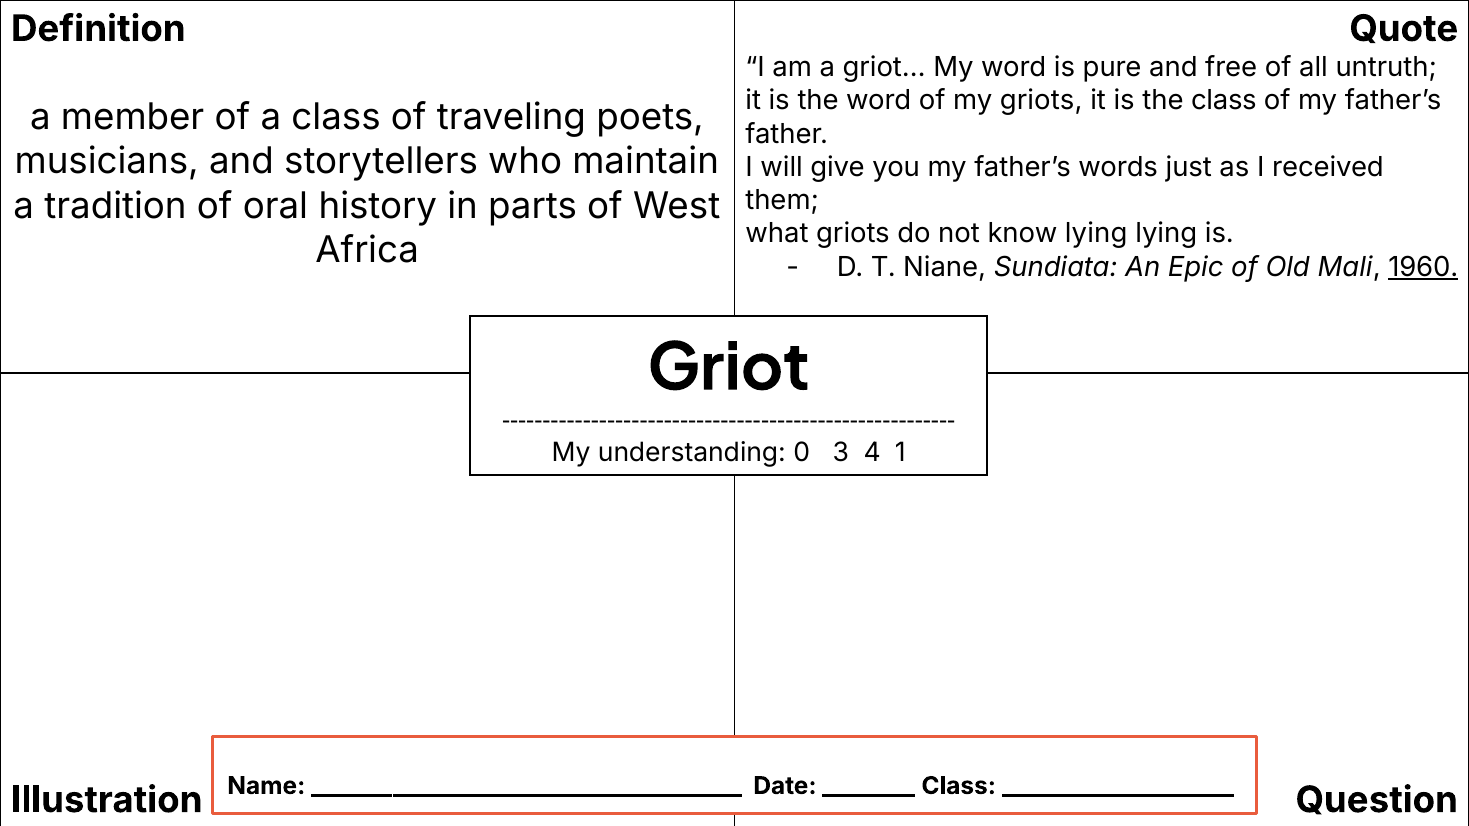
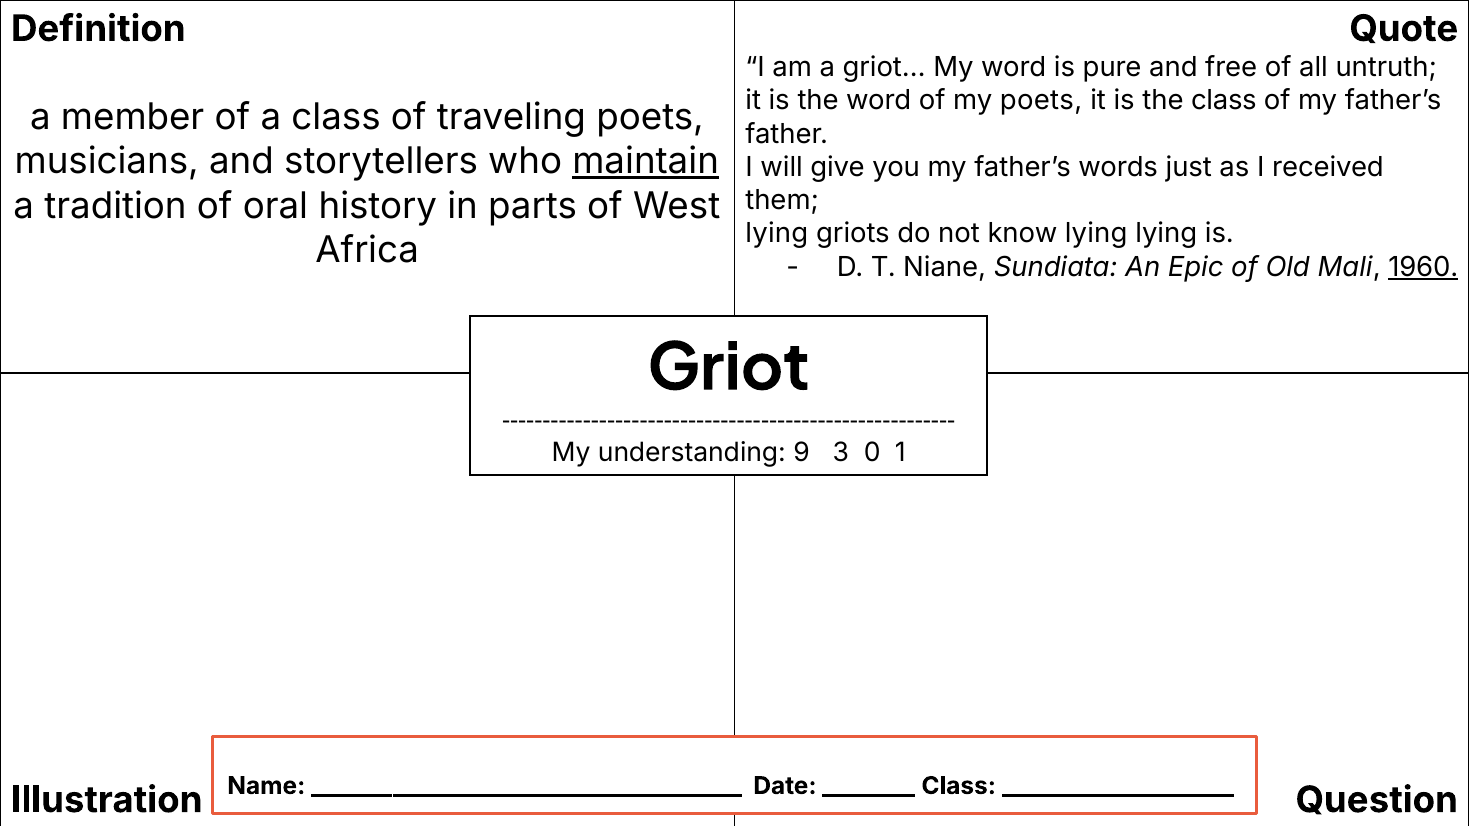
my griots: griots -> poets
maintain underline: none -> present
what at (777, 234): what -> lying
0: 0 -> 9
4: 4 -> 0
